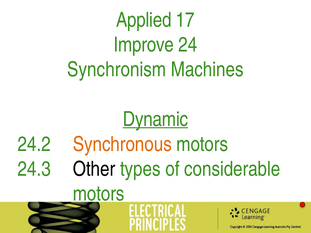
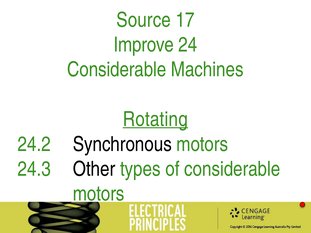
Applied: Applied -> Source
Synchronism at (117, 70): Synchronism -> Considerable
Dynamic: Dynamic -> Rotating
Synchronous colour: orange -> black
